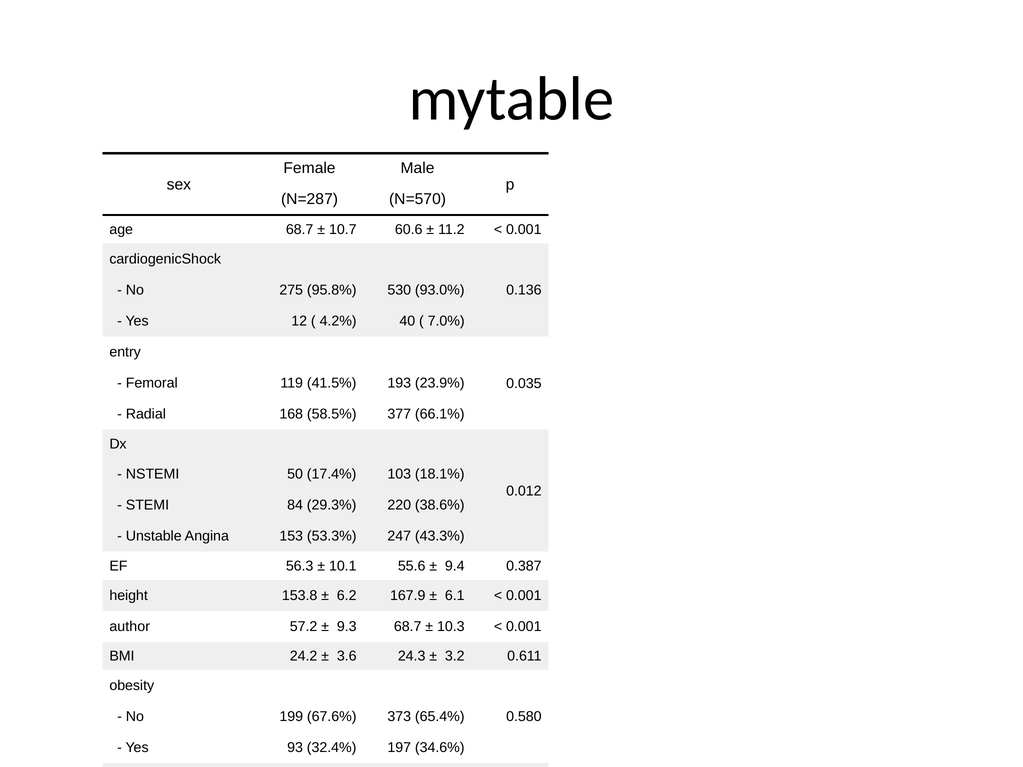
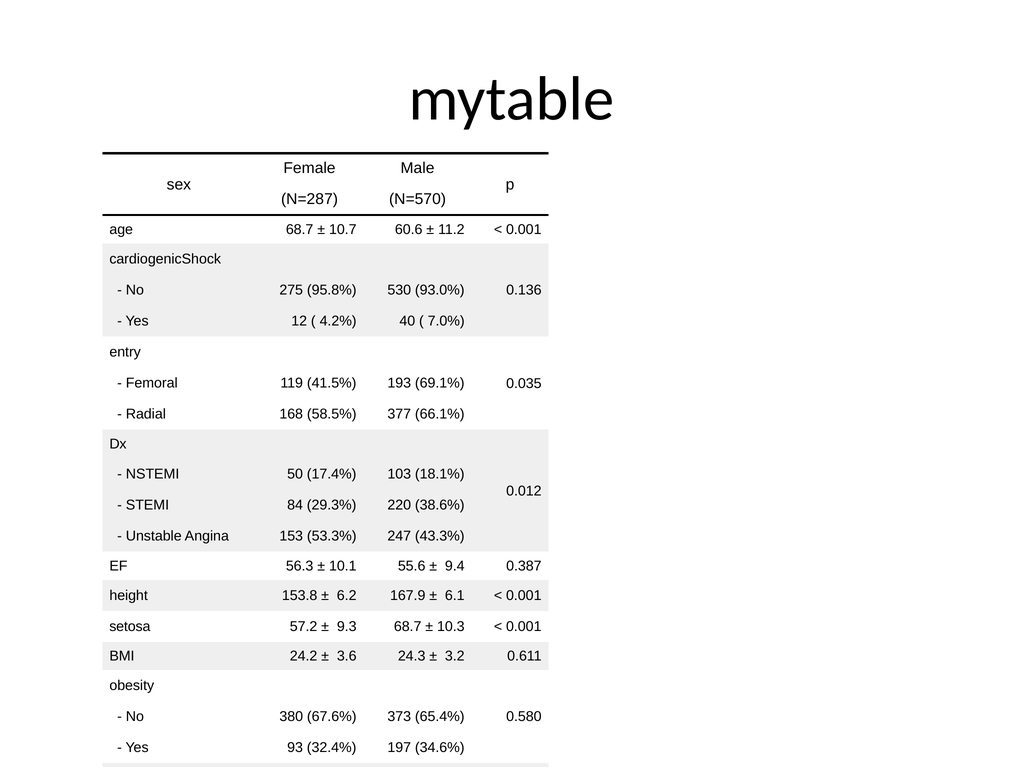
23.9%: 23.9% -> 69.1%
author: author -> setosa
No 199: 199 -> 380
